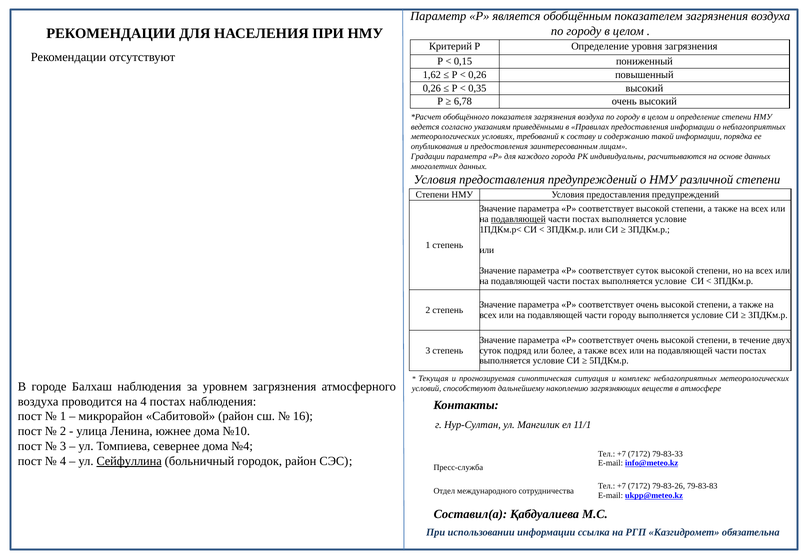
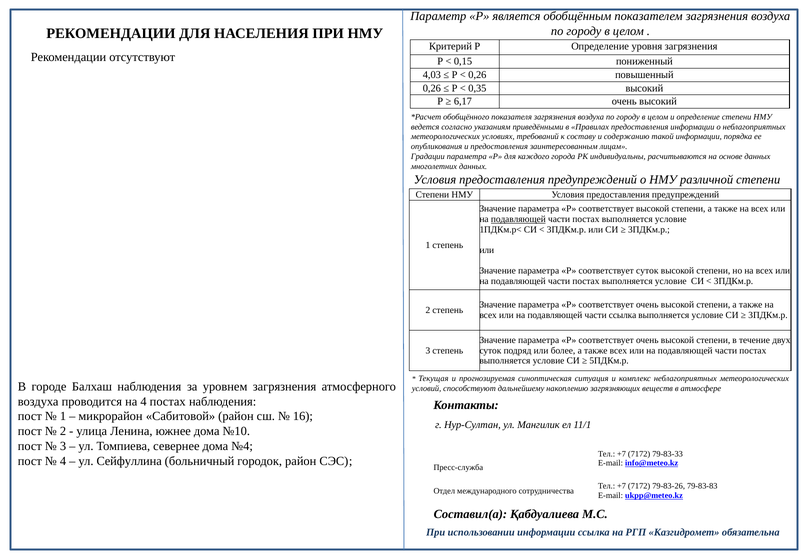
1,62: 1,62 -> 4,03
6,78: 6,78 -> 6,17
части городу: городу -> ссылка
Сейфуллина underline: present -> none
